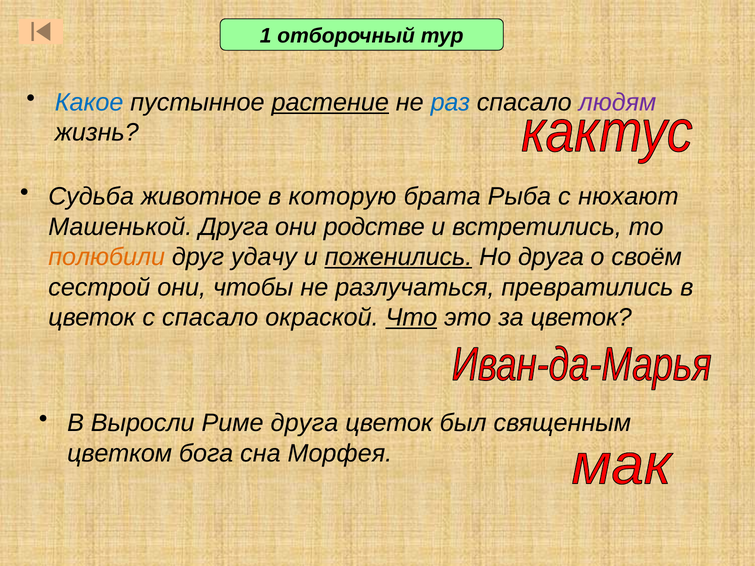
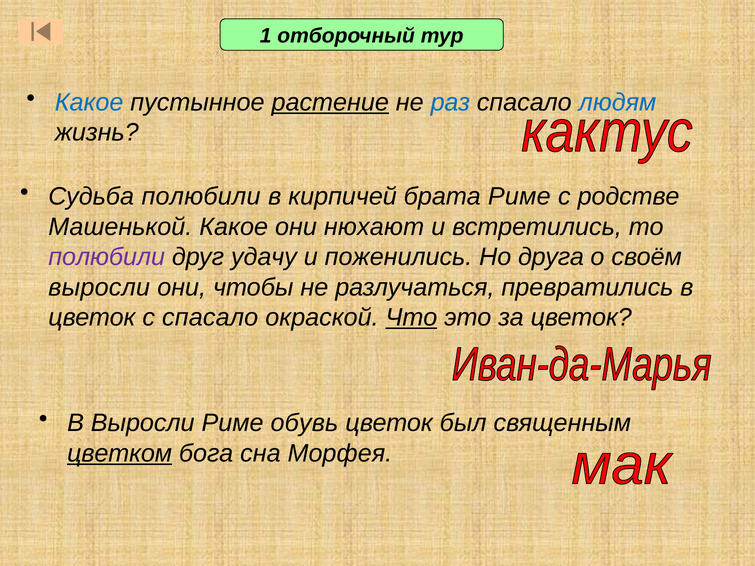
людям colour: purple -> blue
Судьба животное: животное -> полюбили
которую: которую -> кирпичей
брата Рыба: Рыба -> Риме
нюхают: нюхают -> родстве
Машенькой Друга: Друга -> Какое
родстве: родстве -> нюхают
полюбили at (107, 257) colour: orange -> purple
поженились underline: present -> none
сестрой at (99, 287): сестрой -> выросли
Риме друга: друга -> обувь
цветком underline: none -> present
